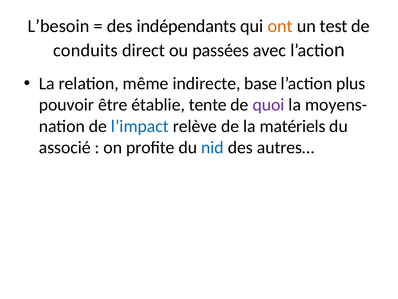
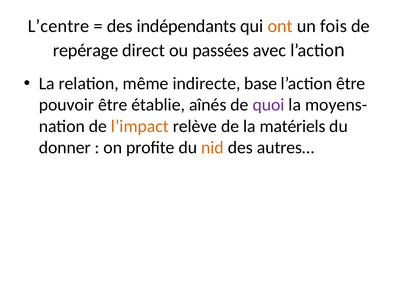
L’besoin: L’besoin -> L’centre
test: test -> fois
conduits: conduits -> repérage
l’action plus: plus -> être
tente: tente -> aînés
l’impact colour: blue -> orange
associé: associé -> donner
nid colour: blue -> orange
